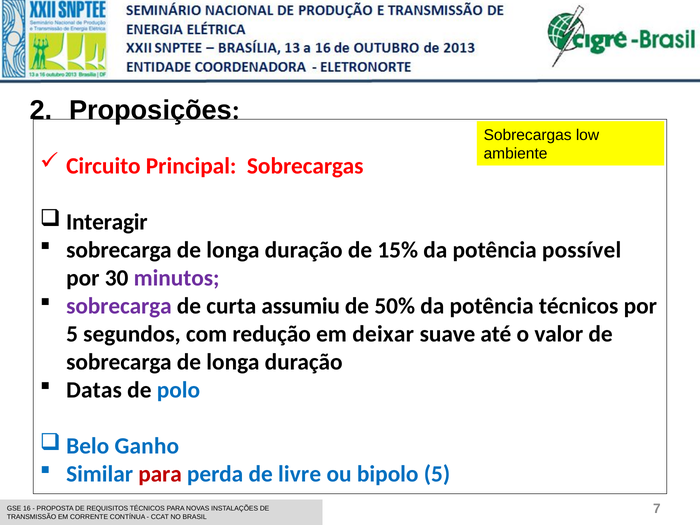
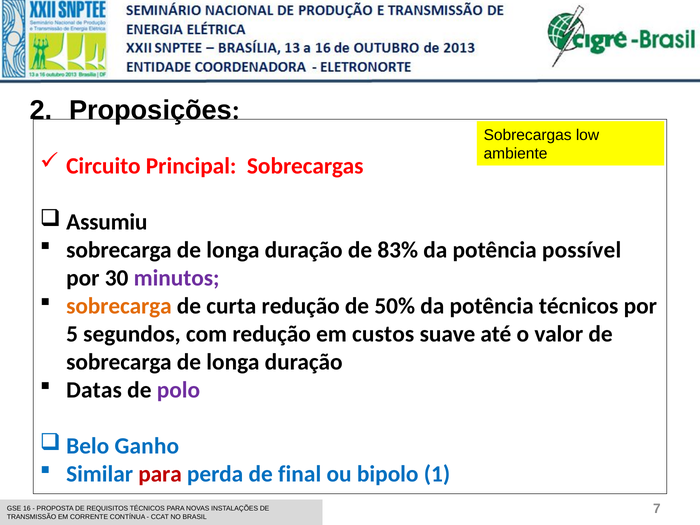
Interagir: Interagir -> Assumiu
15%: 15% -> 83%
sobrecarga at (119, 306) colour: purple -> orange
curta assumiu: assumiu -> redução
deixar: deixar -> custos
polo colour: blue -> purple
livre: livre -> final
bipolo 5: 5 -> 1
